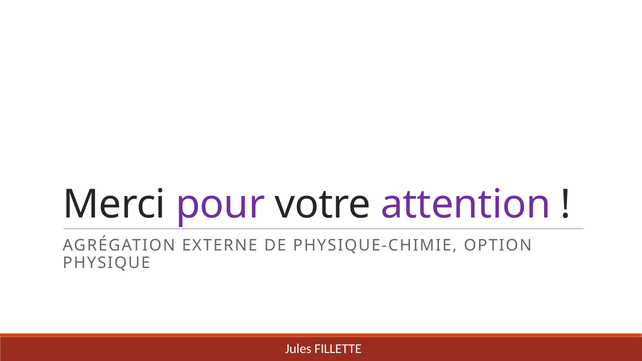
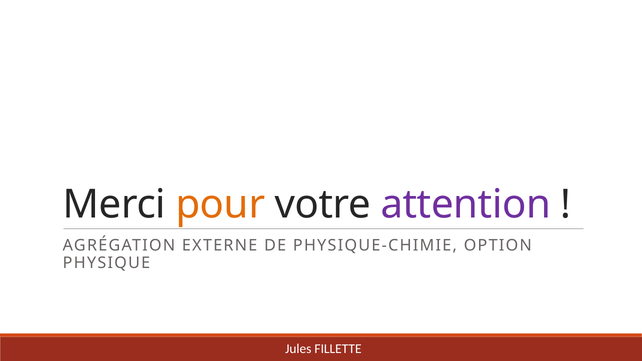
pour colour: purple -> orange
